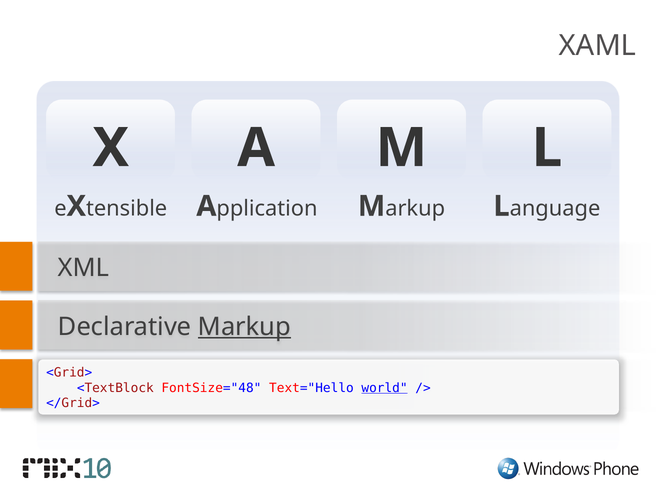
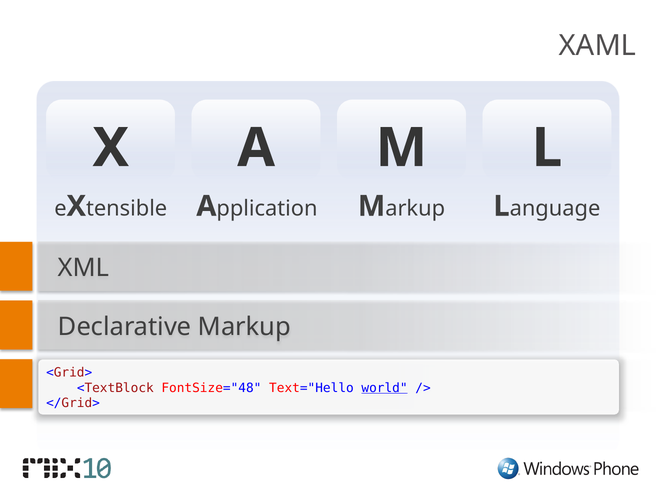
Markup at (244, 327) underline: present -> none
